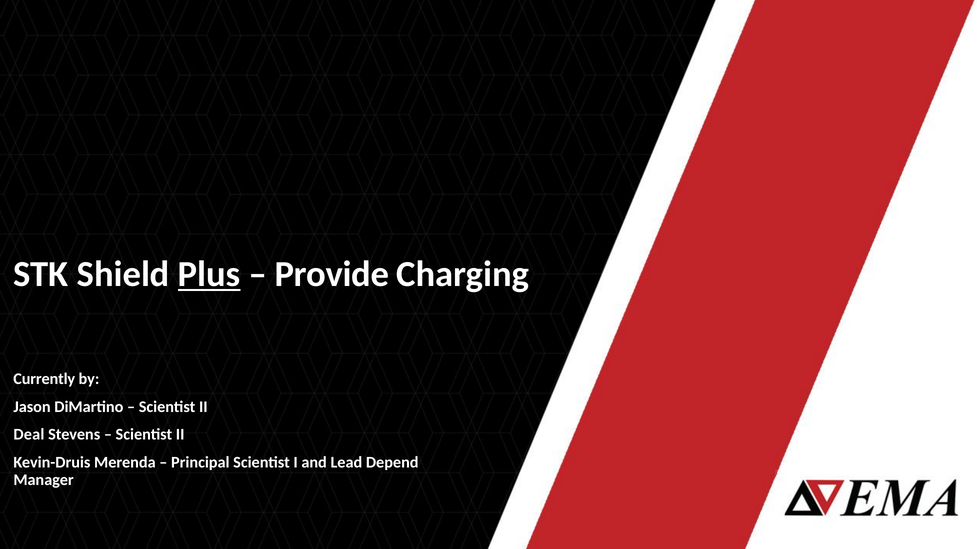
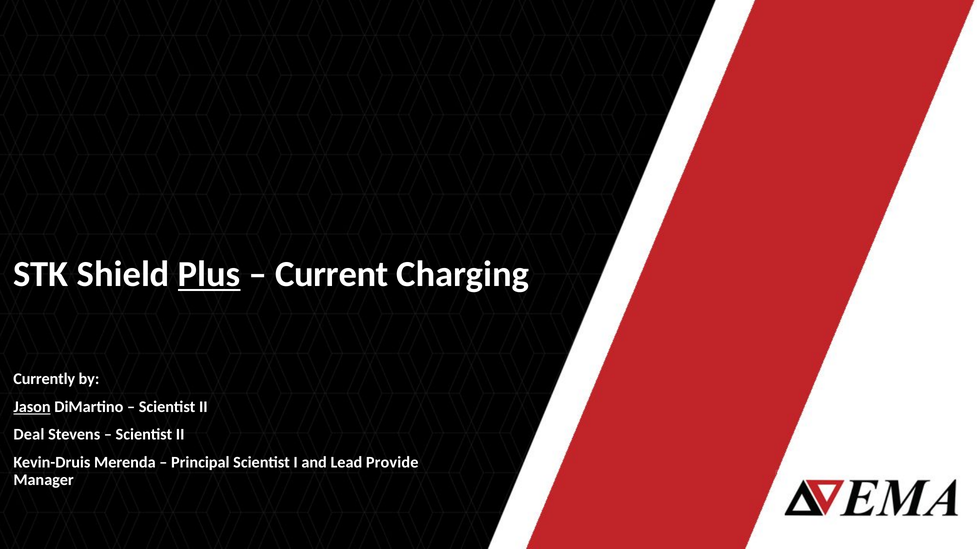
Provide: Provide -> Current
Jason underline: none -> present
Depend: Depend -> Provide
